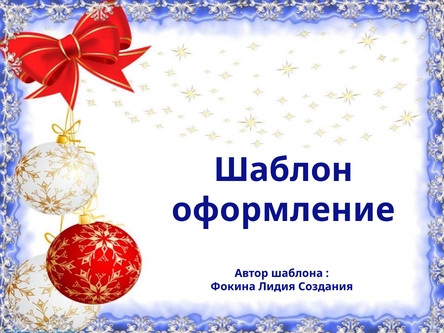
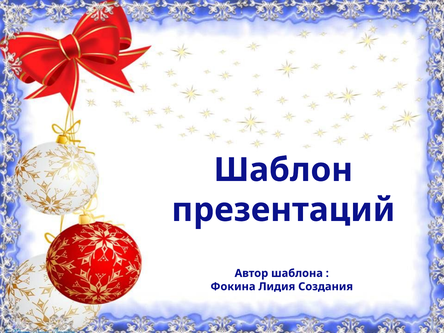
оформление: оформление -> презентаций
